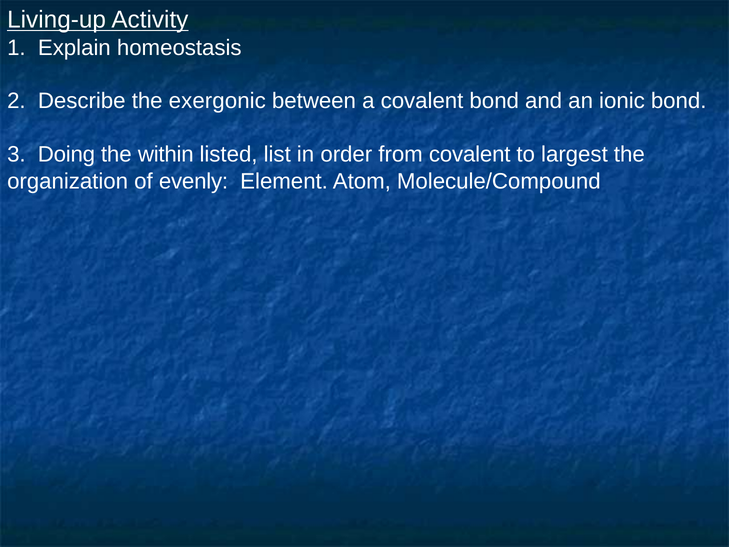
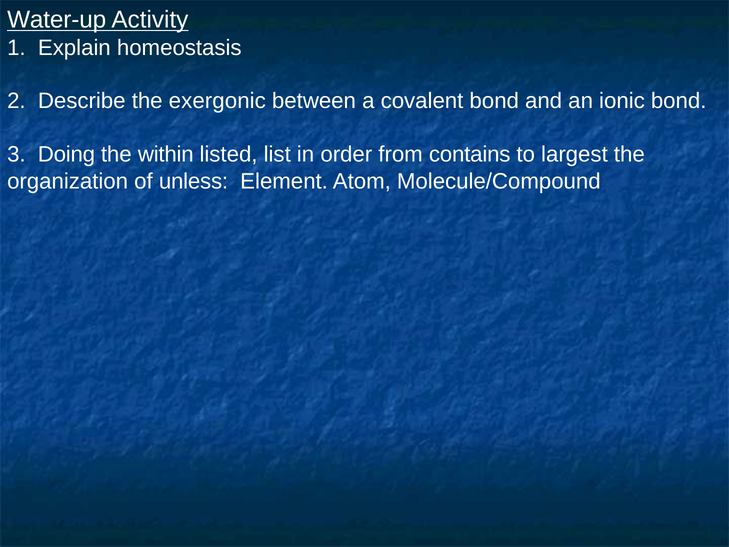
Living-up: Living-up -> Water-up
from covalent: covalent -> contains
evenly: evenly -> unless
